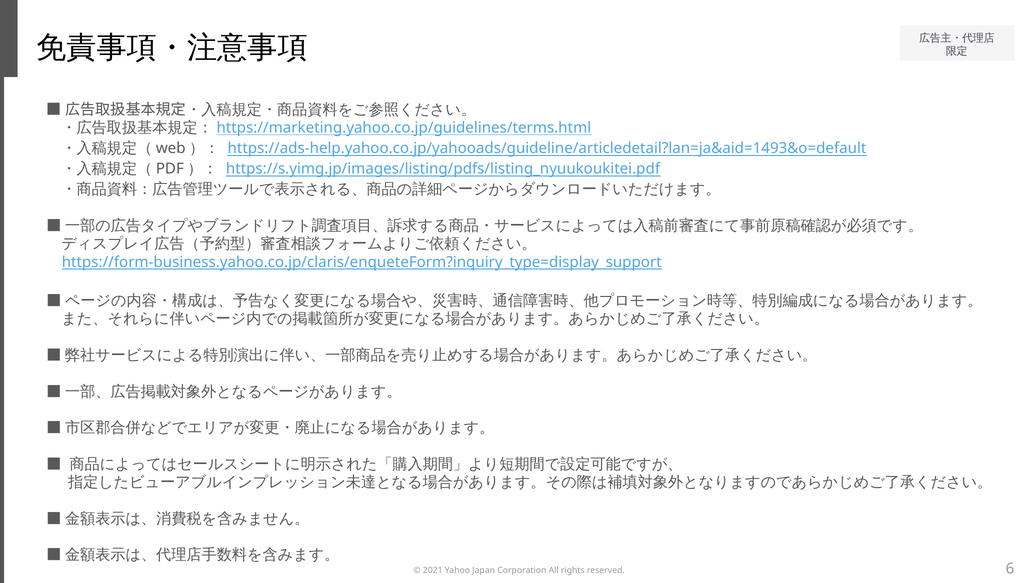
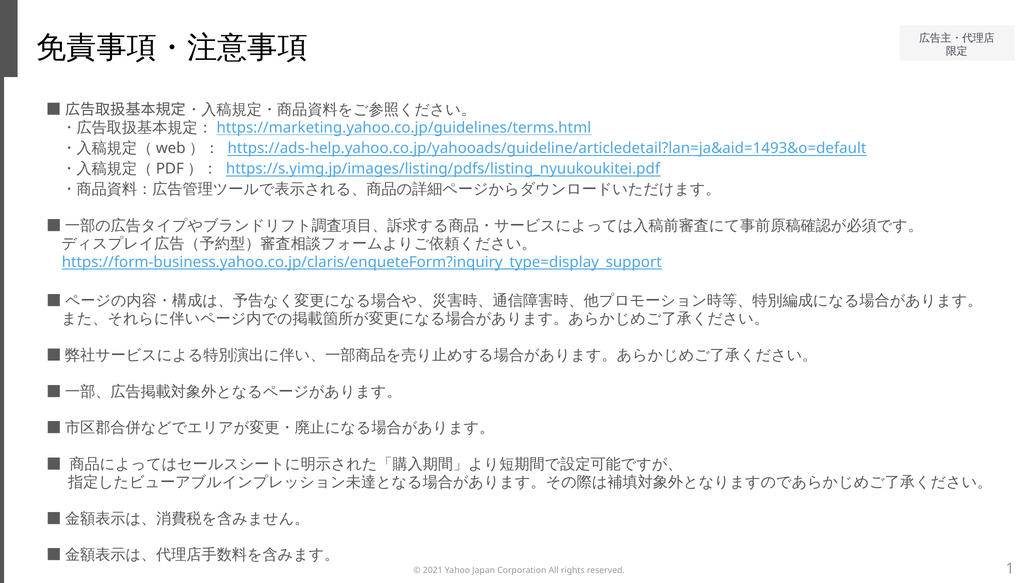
6: 6 -> 1
